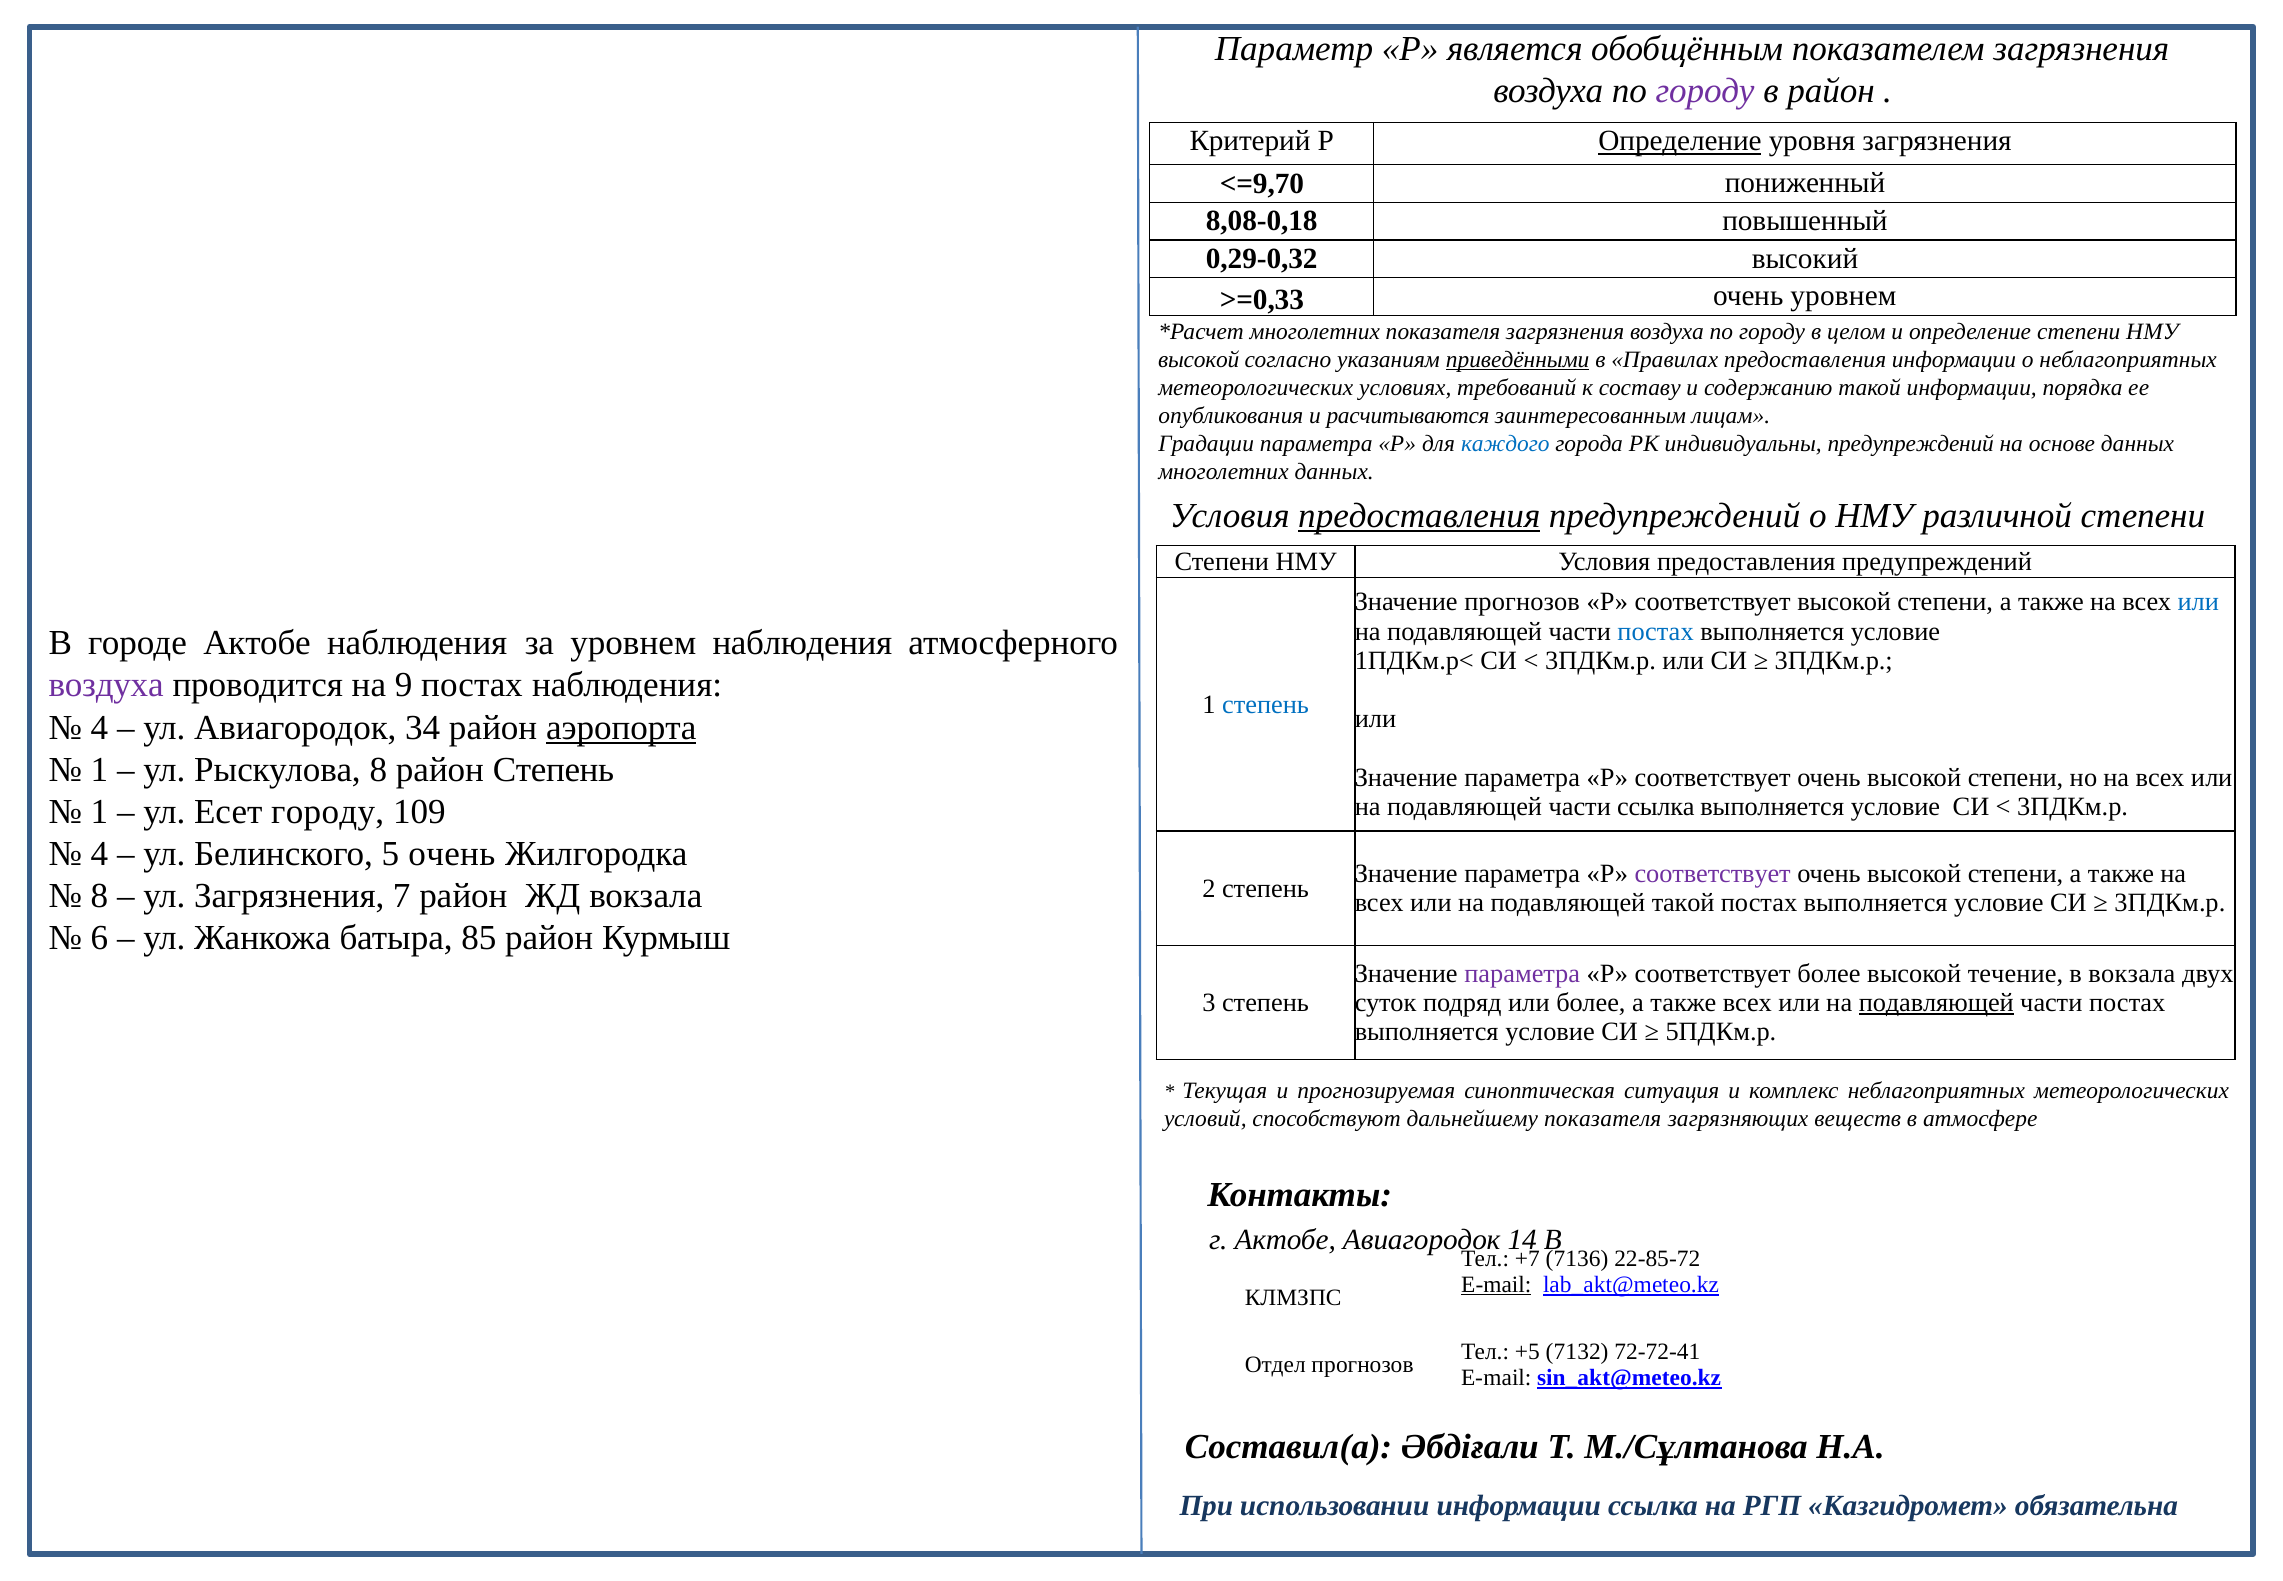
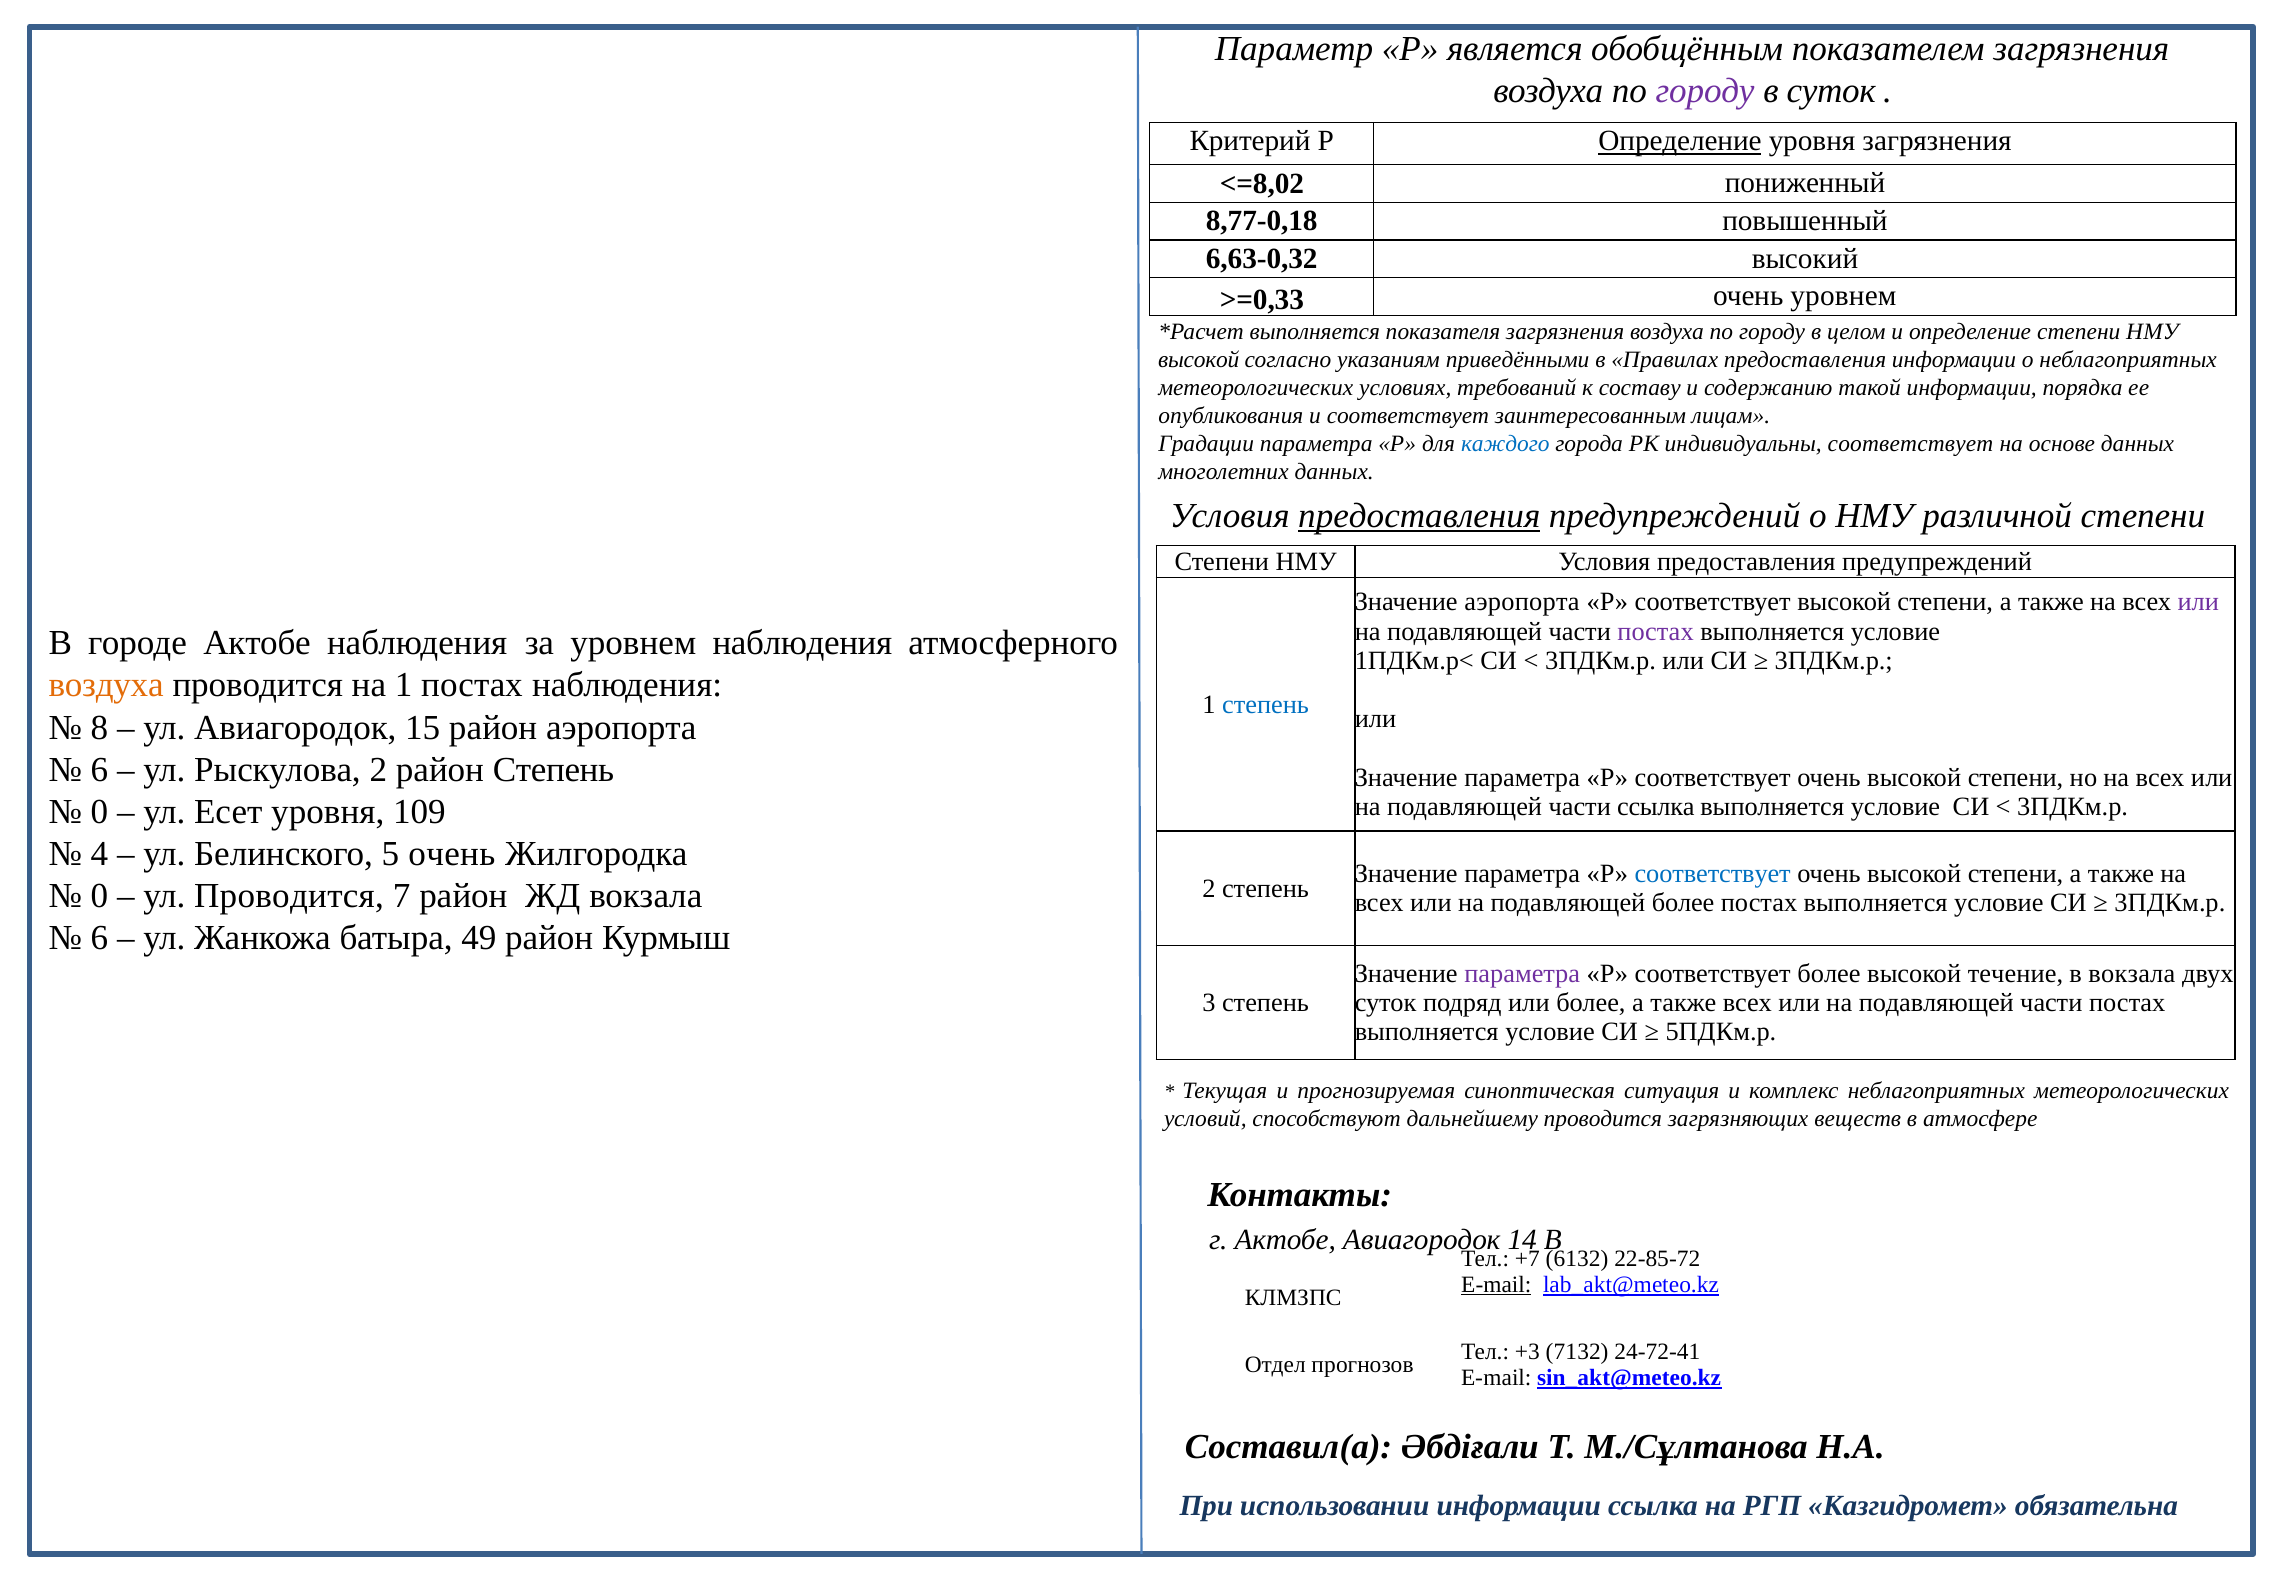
в район: район -> суток
<=9,70: <=9,70 -> <=8,02
8,08-0,18: 8,08-0,18 -> 8,77-0,18
0,29-0,32: 0,29-0,32 -> 6,63-0,32
многолетних at (1315, 331): многолетних -> выполняется
приведёнными underline: present -> none
и расчитываются: расчитываются -> соответствует
индивидуальны предупреждений: предупреждений -> соответствует
Значение прогнозов: прогнозов -> аэропорта
или at (2198, 602) colour: blue -> purple
постах at (1656, 631) colour: blue -> purple
воздуха at (106, 685) colour: purple -> orange
на 9: 9 -> 1
4 at (99, 727): 4 -> 8
34: 34 -> 15
аэропорта at (621, 727) underline: present -> none
1 at (99, 769): 1 -> 6
Рыскулова 8: 8 -> 2
1 at (99, 812): 1 -> 0
Есет городу: городу -> уровня
соответствует at (1713, 873) colour: purple -> blue
8 at (99, 896): 8 -> 0
ул Загрязнения: Загрязнения -> Проводится
подавляющей такой: такой -> более
85: 85 -> 49
подавляющей at (1936, 1002) underline: present -> none
дальнейшему показателя: показателя -> проводится
7136: 7136 -> 6132
+5: +5 -> +3
72-72-41: 72-72-41 -> 24-72-41
